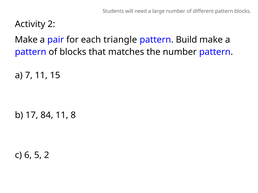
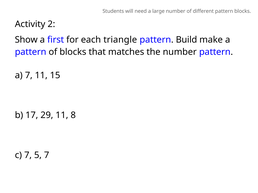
Make at (26, 40): Make -> Show
pair: pair -> first
84: 84 -> 29
c 6: 6 -> 7
5 2: 2 -> 7
